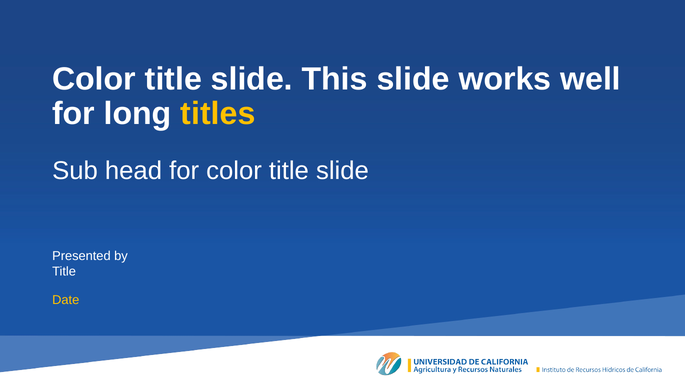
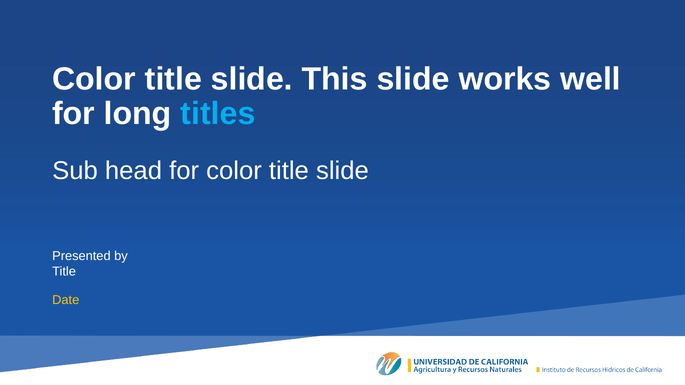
titles colour: yellow -> light blue
